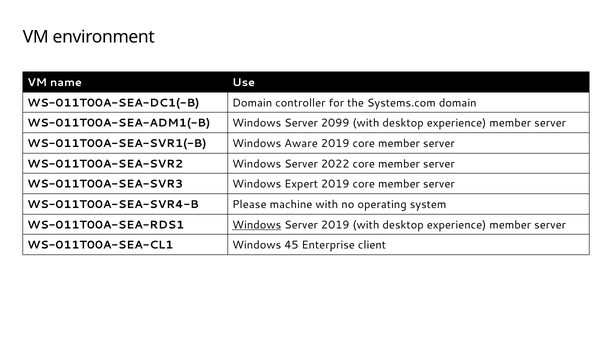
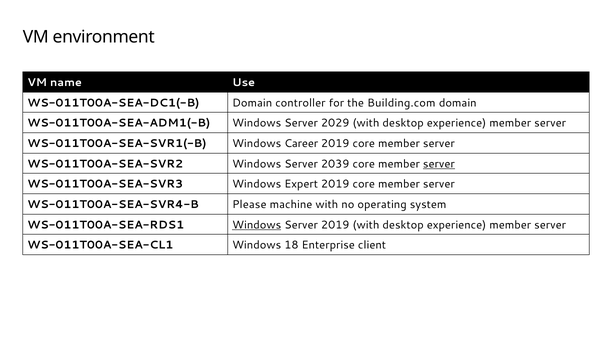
Systems.com: Systems.com -> Building.com
2099: 2099 -> 2029
Aware: Aware -> Career
2022: 2022 -> 2039
server at (439, 164) underline: none -> present
45: 45 -> 18
